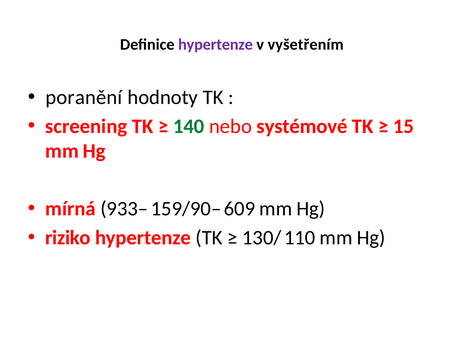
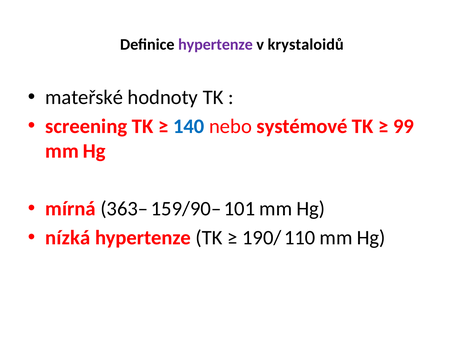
vyšetřením: vyšetřením -> krystaloidů
poranění: poranění -> mateřské
140 colour: green -> blue
15: 15 -> 99
933–: 933– -> 363–
609: 609 -> 101
riziko: riziko -> nízká
130/: 130/ -> 190/
